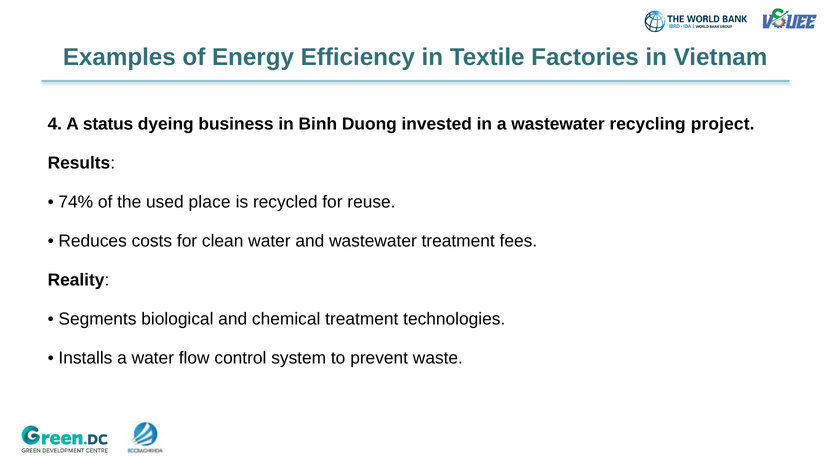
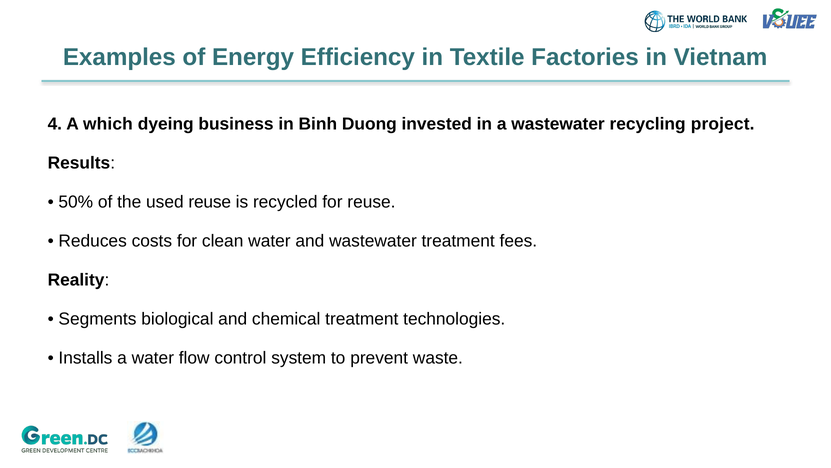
status: status -> which
74%: 74% -> 50%
used place: place -> reuse
